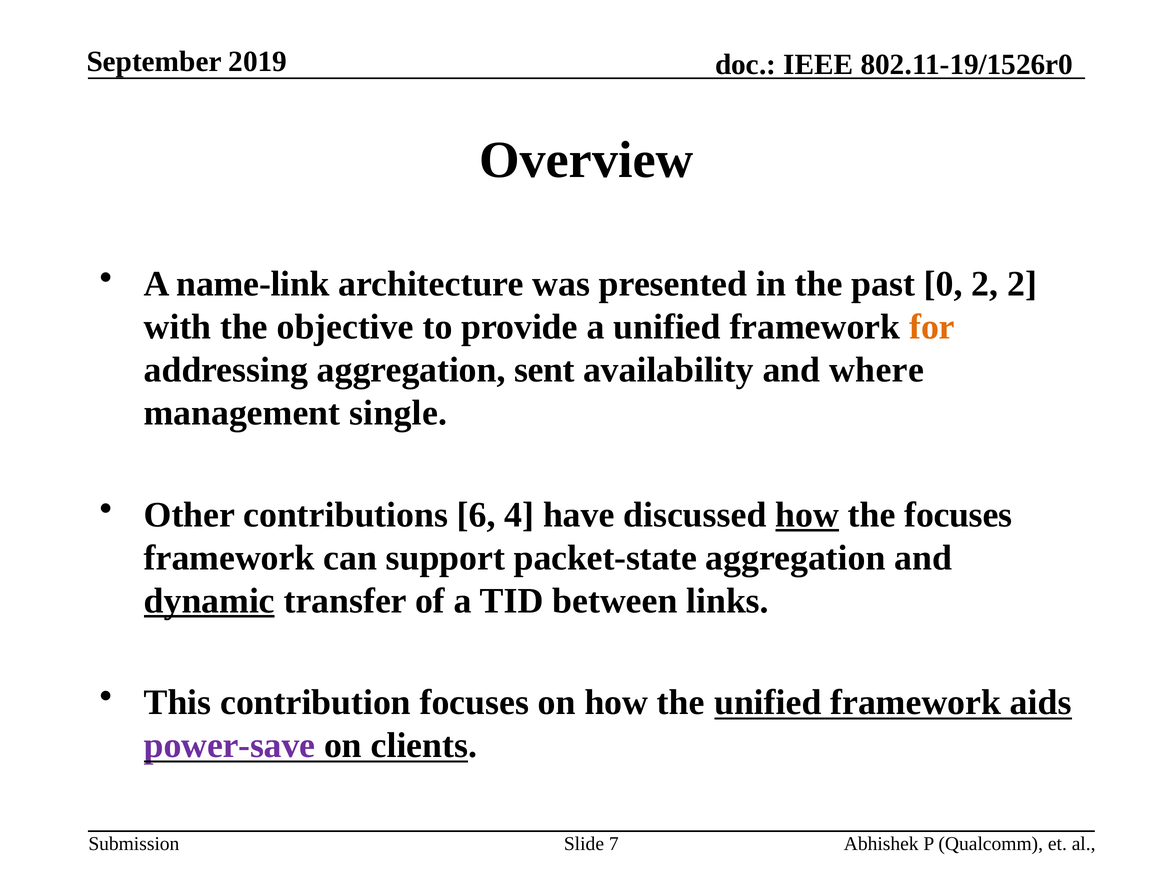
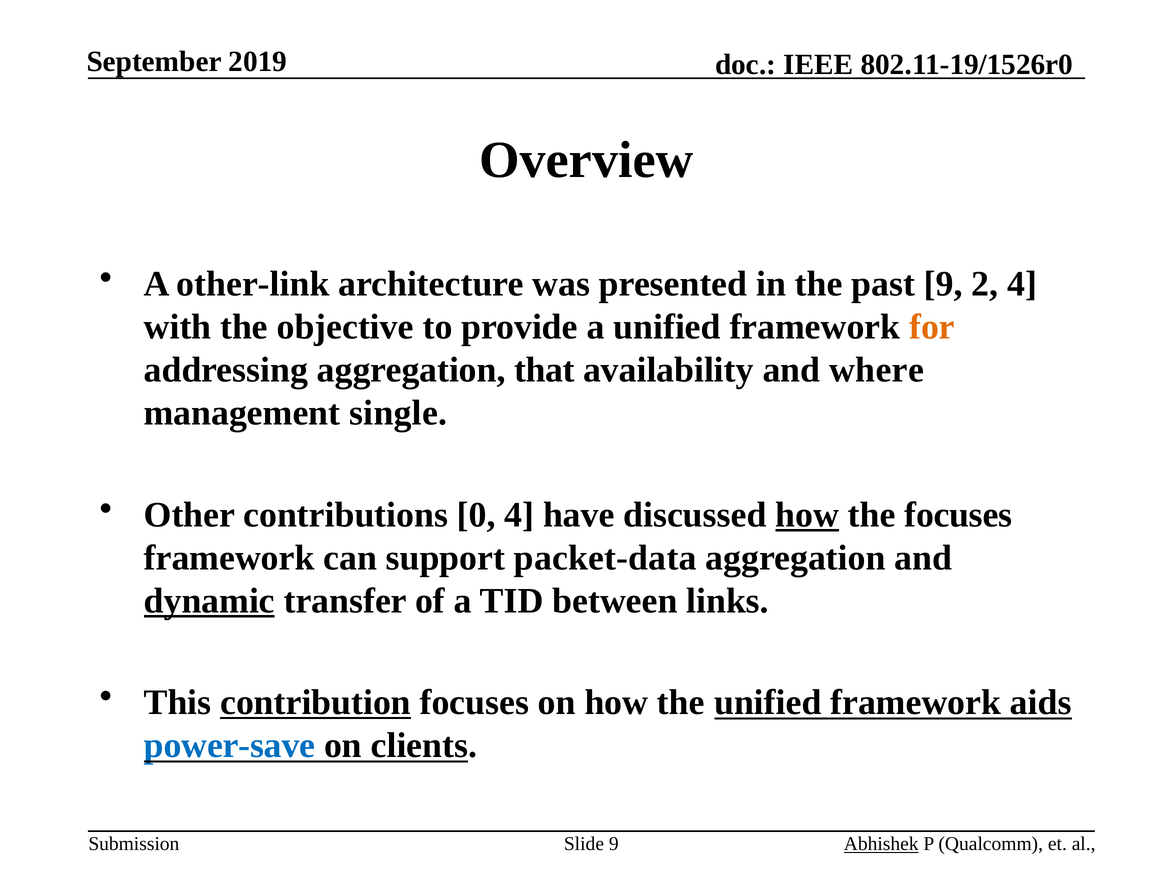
name-link: name-link -> other-link
past 0: 0 -> 9
2 2: 2 -> 4
sent: sent -> that
6: 6 -> 0
packet-state: packet-state -> packet-data
contribution underline: none -> present
power-save colour: purple -> blue
Slide 7: 7 -> 9
Abhishek underline: none -> present
